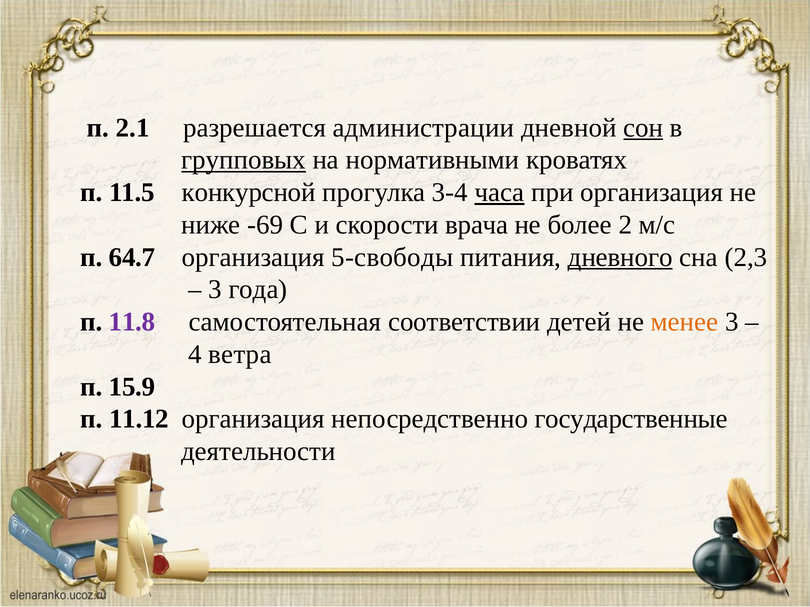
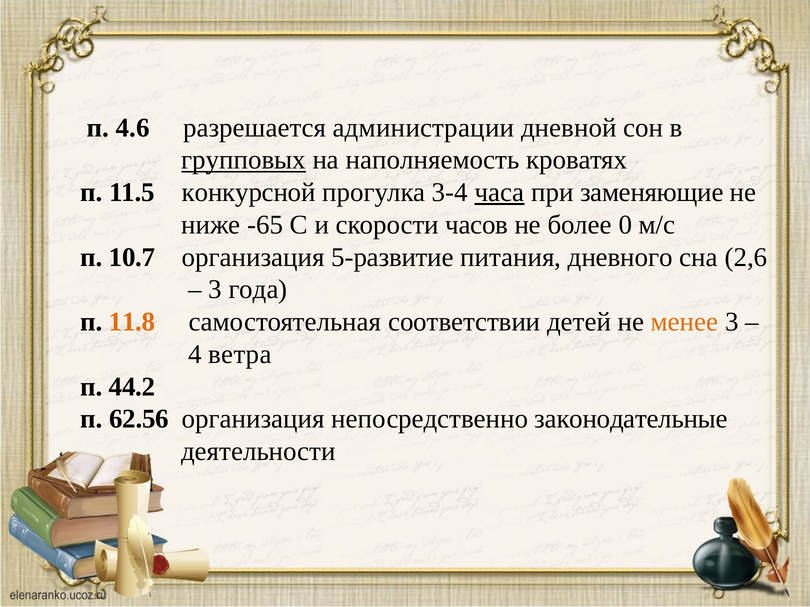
2.1: 2.1 -> 4.6
сон underline: present -> none
нормативными: нормативными -> наполняемость
при организация: организация -> заменяющие
-69: -69 -> -65
врача: врача -> часов
2: 2 -> 0
64.7: 64.7 -> 10.7
5-свободы: 5-свободы -> 5-развитие
дневного underline: present -> none
2,3: 2,3 -> 2,6
11.8 colour: purple -> orange
15.9: 15.9 -> 44.2
11.12: 11.12 -> 62.56
государственные: государственные -> законодательные
